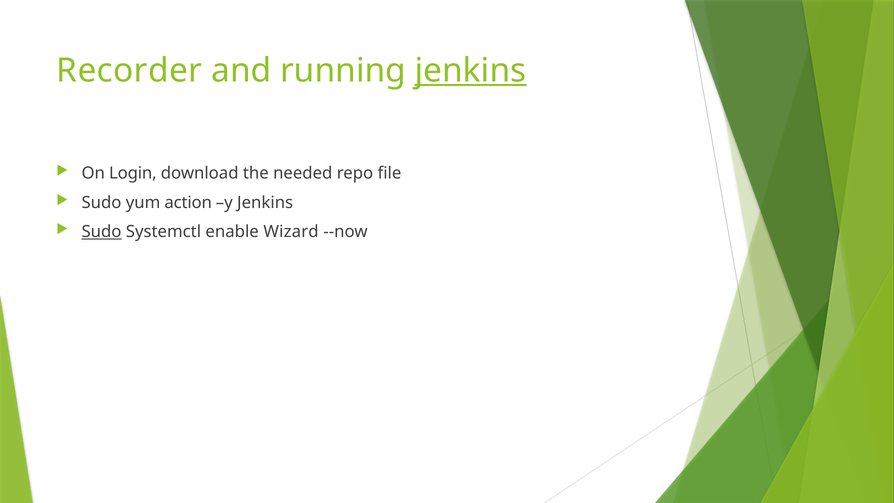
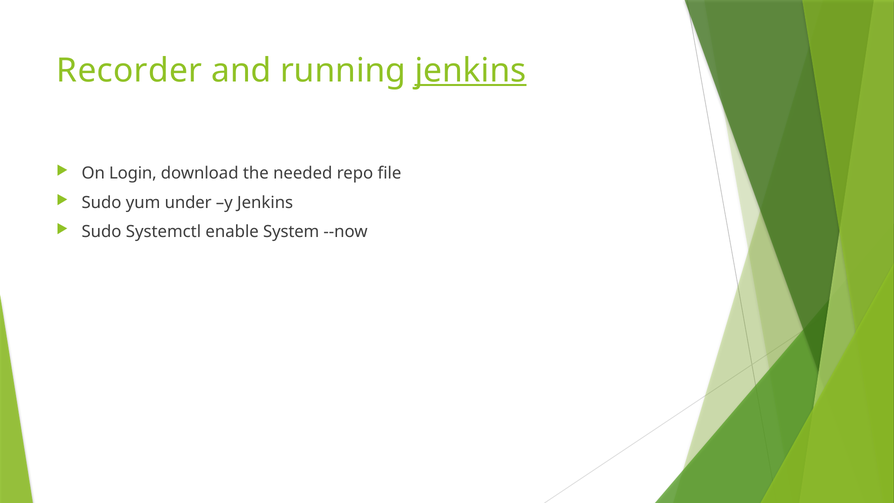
action: action -> under
Sudo at (101, 232) underline: present -> none
Wizard: Wizard -> System
